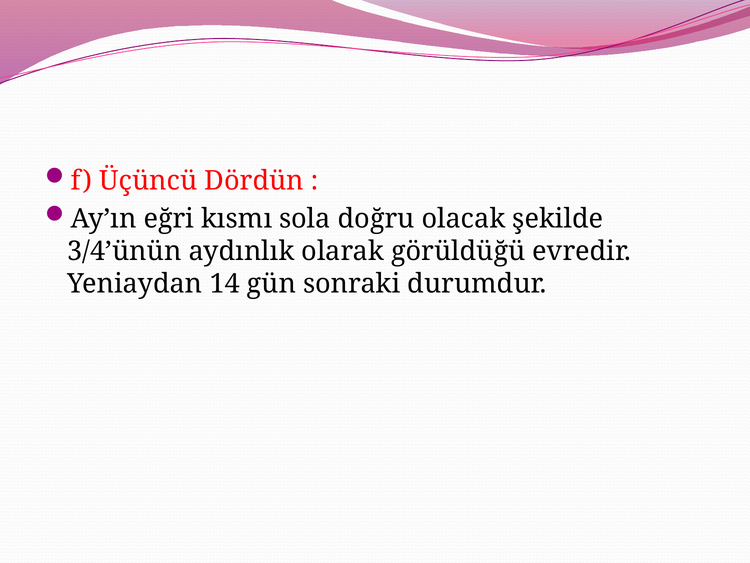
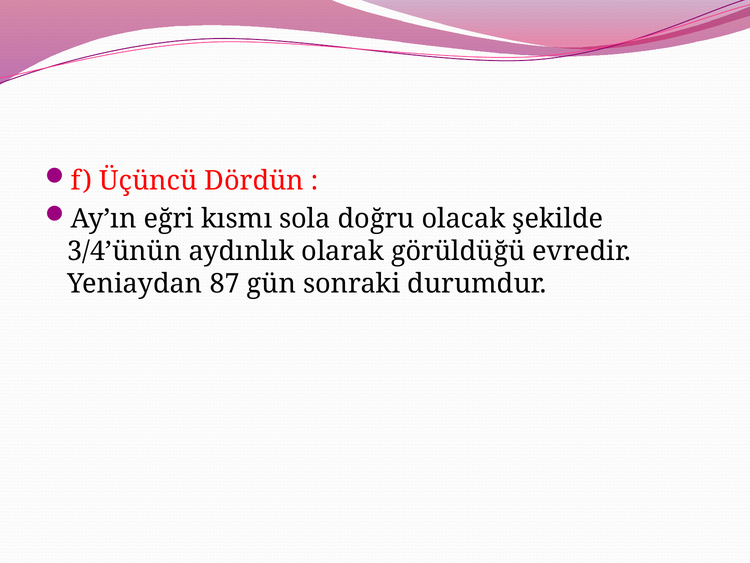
14: 14 -> 87
